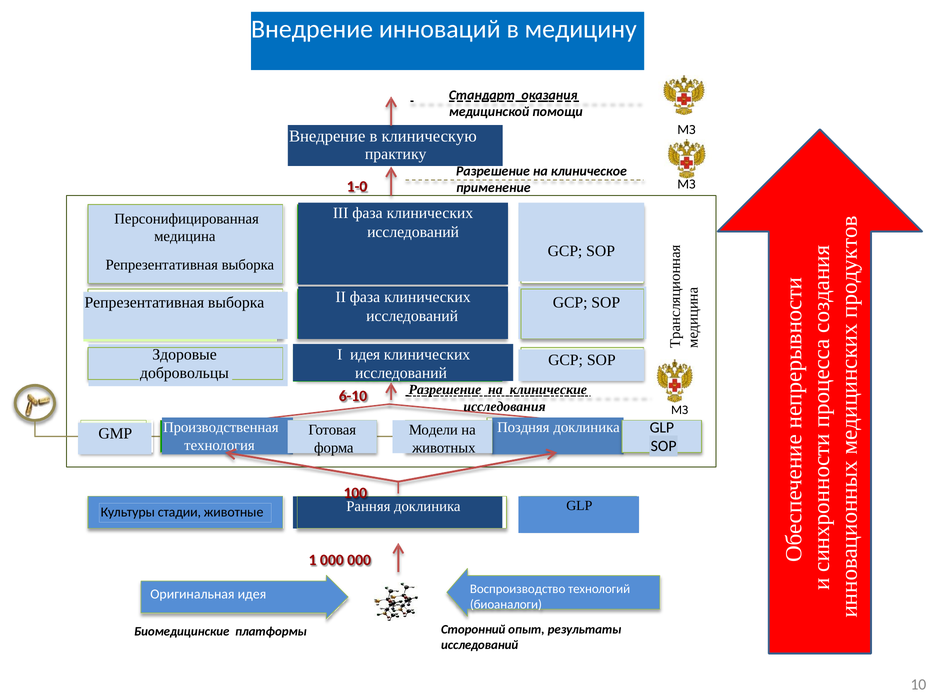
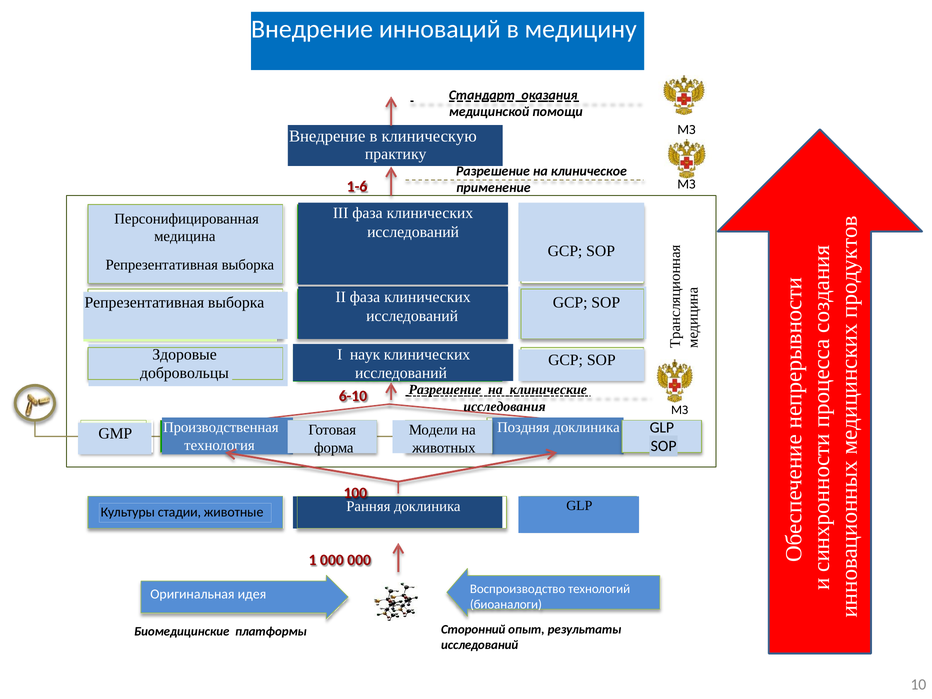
1-0: 1-0 -> 1-6
I идея: идея -> наук
